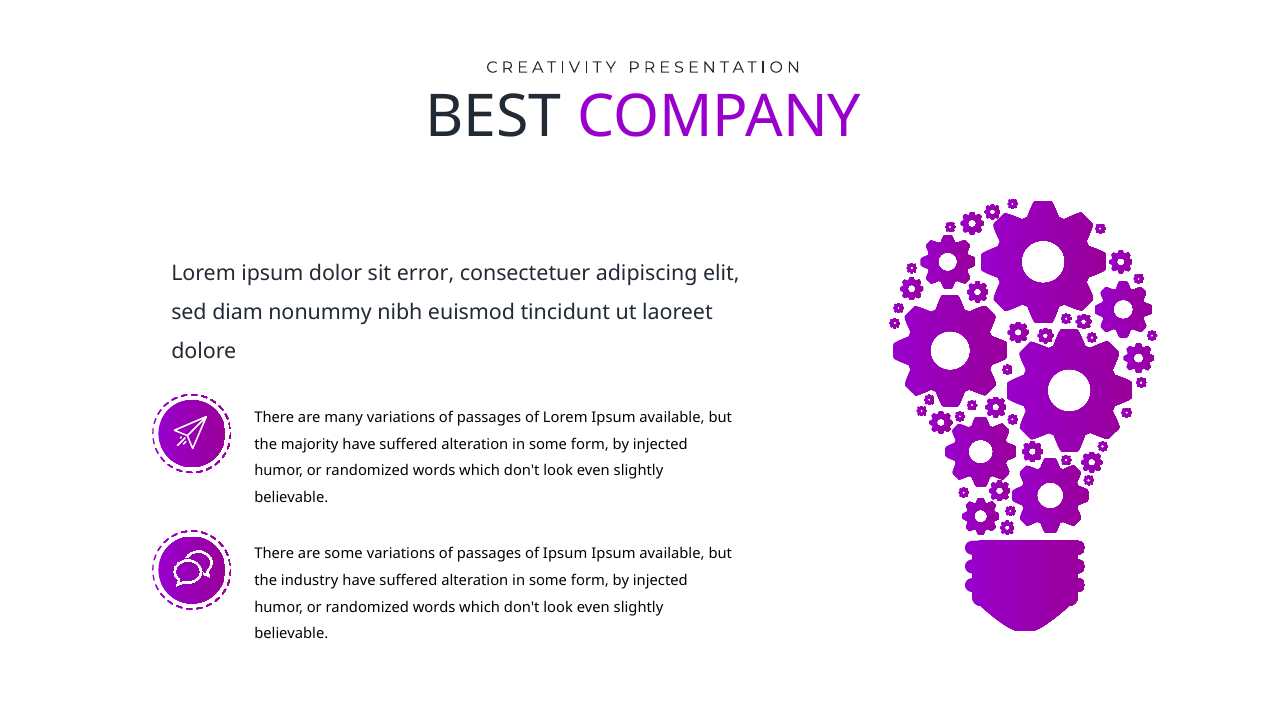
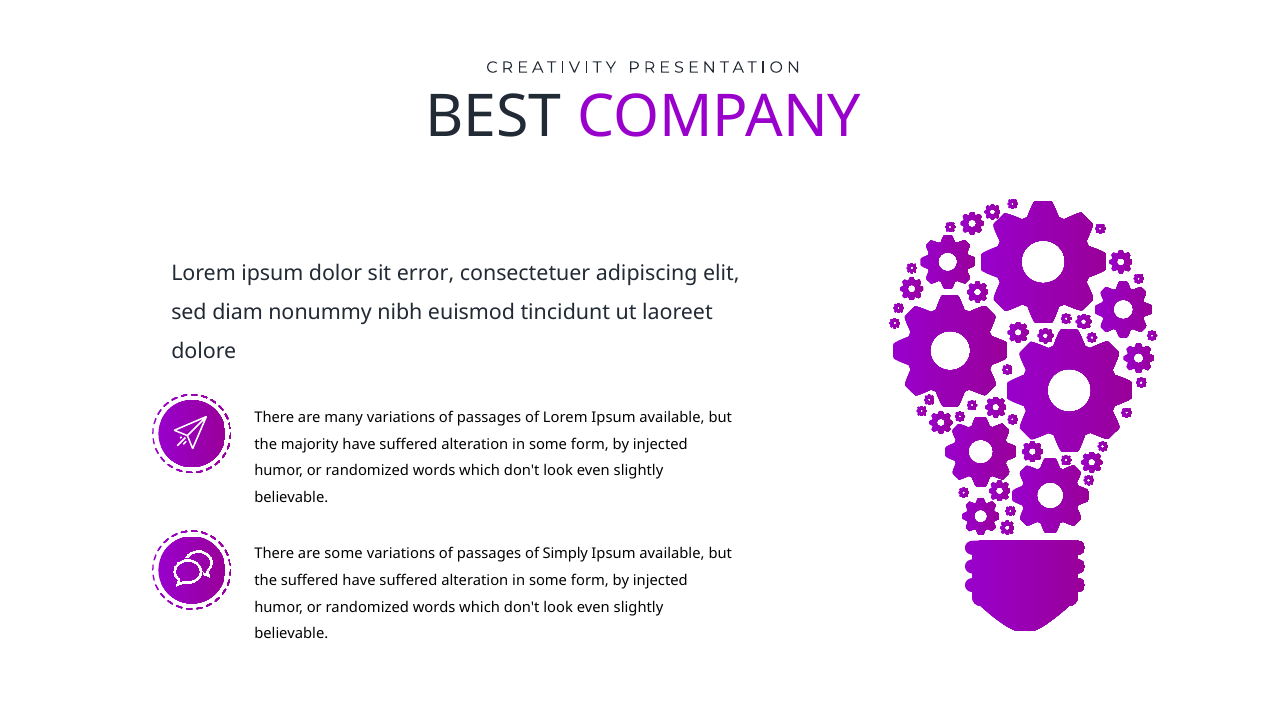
of Ipsum: Ipsum -> Simply
the industry: industry -> suffered
